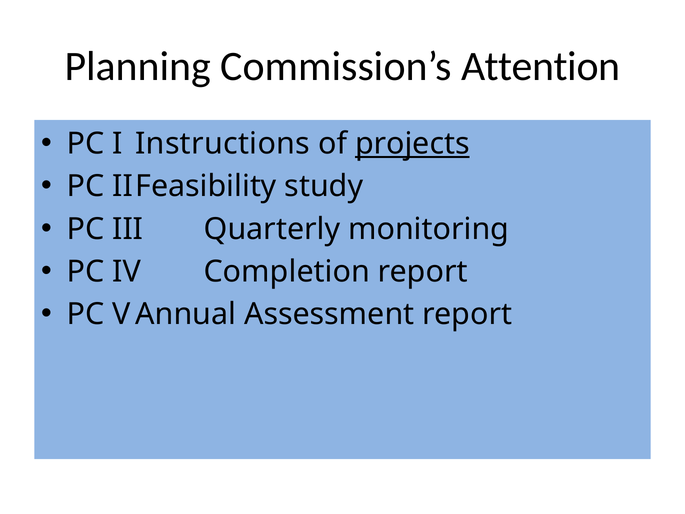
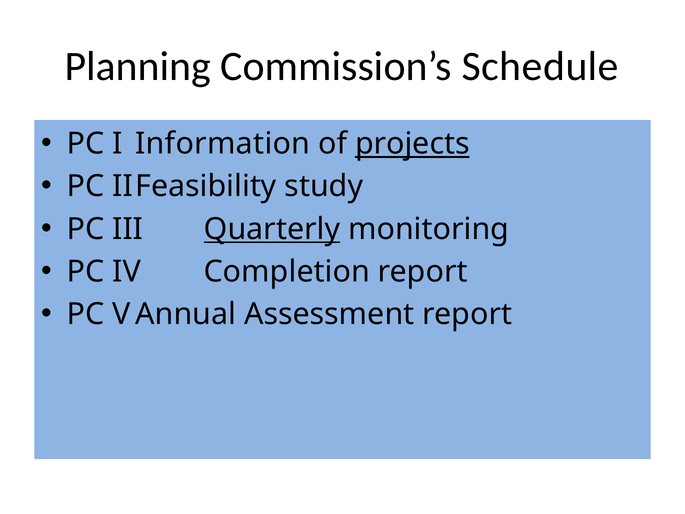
Attention: Attention -> Schedule
Instructions: Instructions -> Information
Quarterly underline: none -> present
